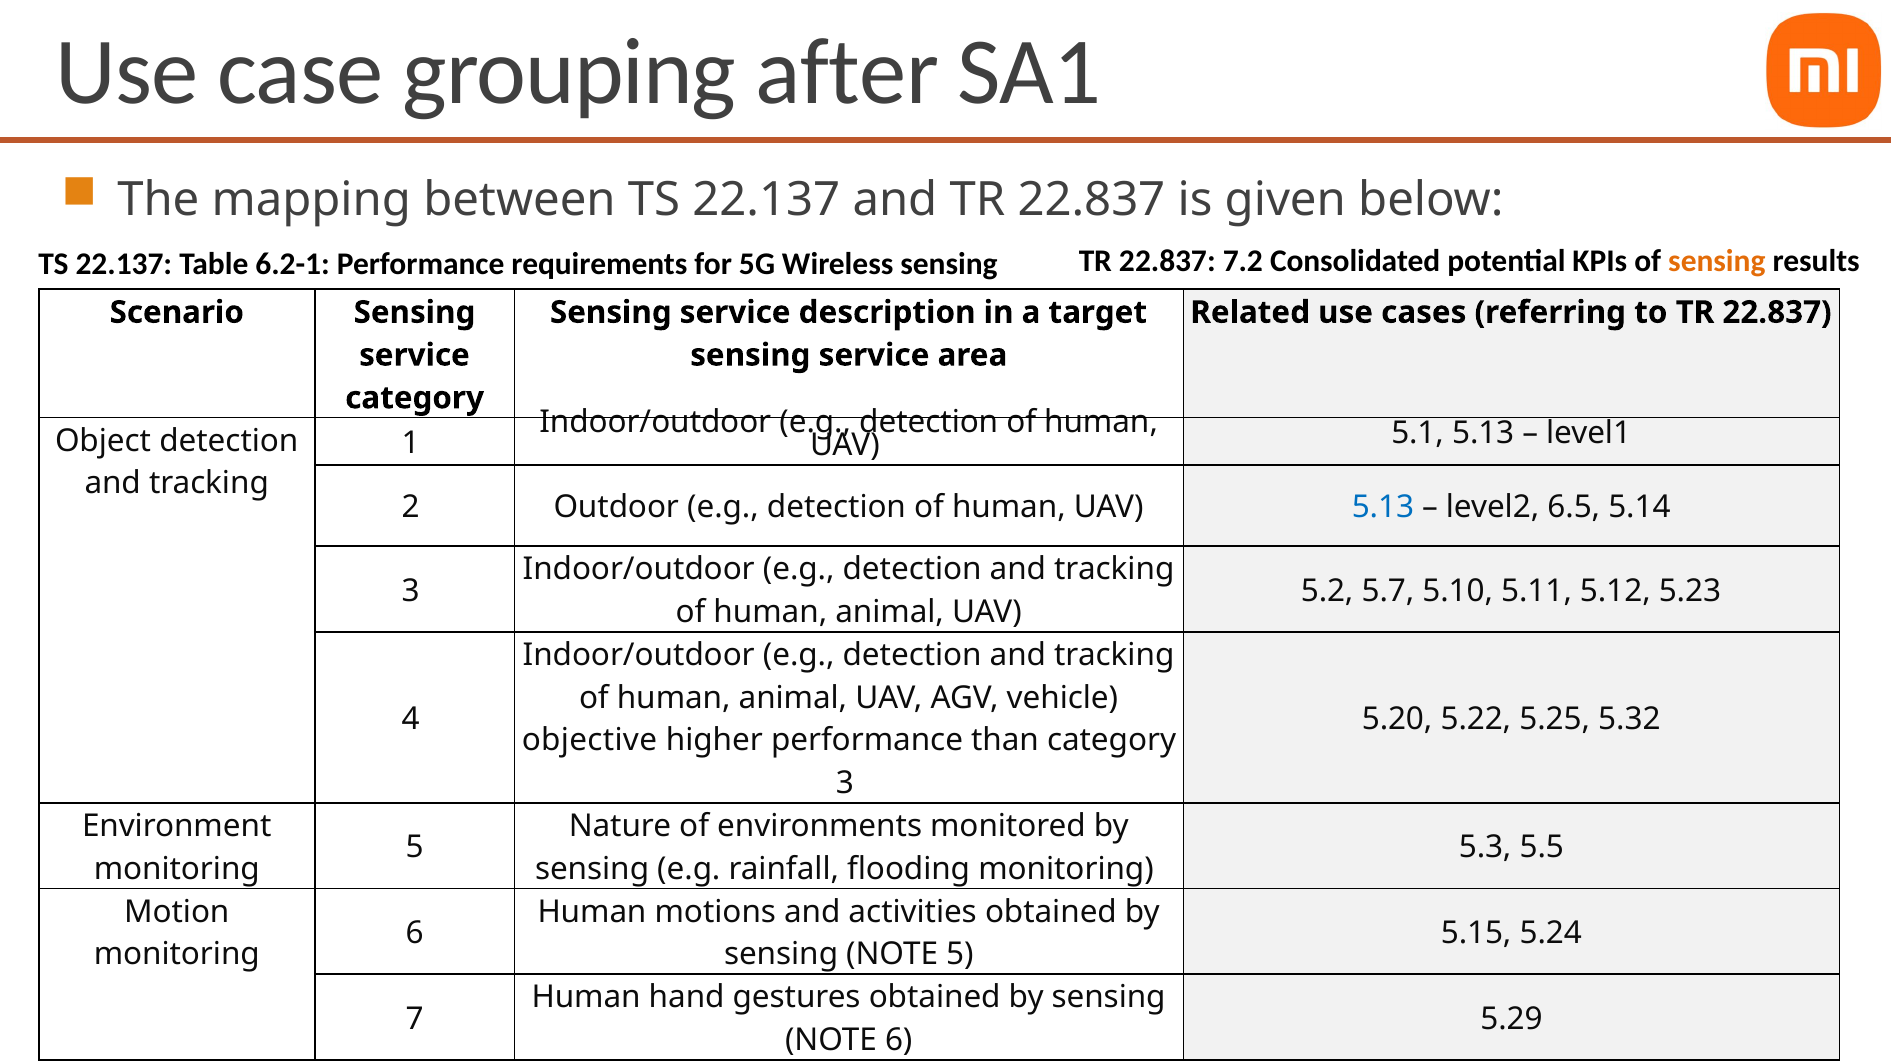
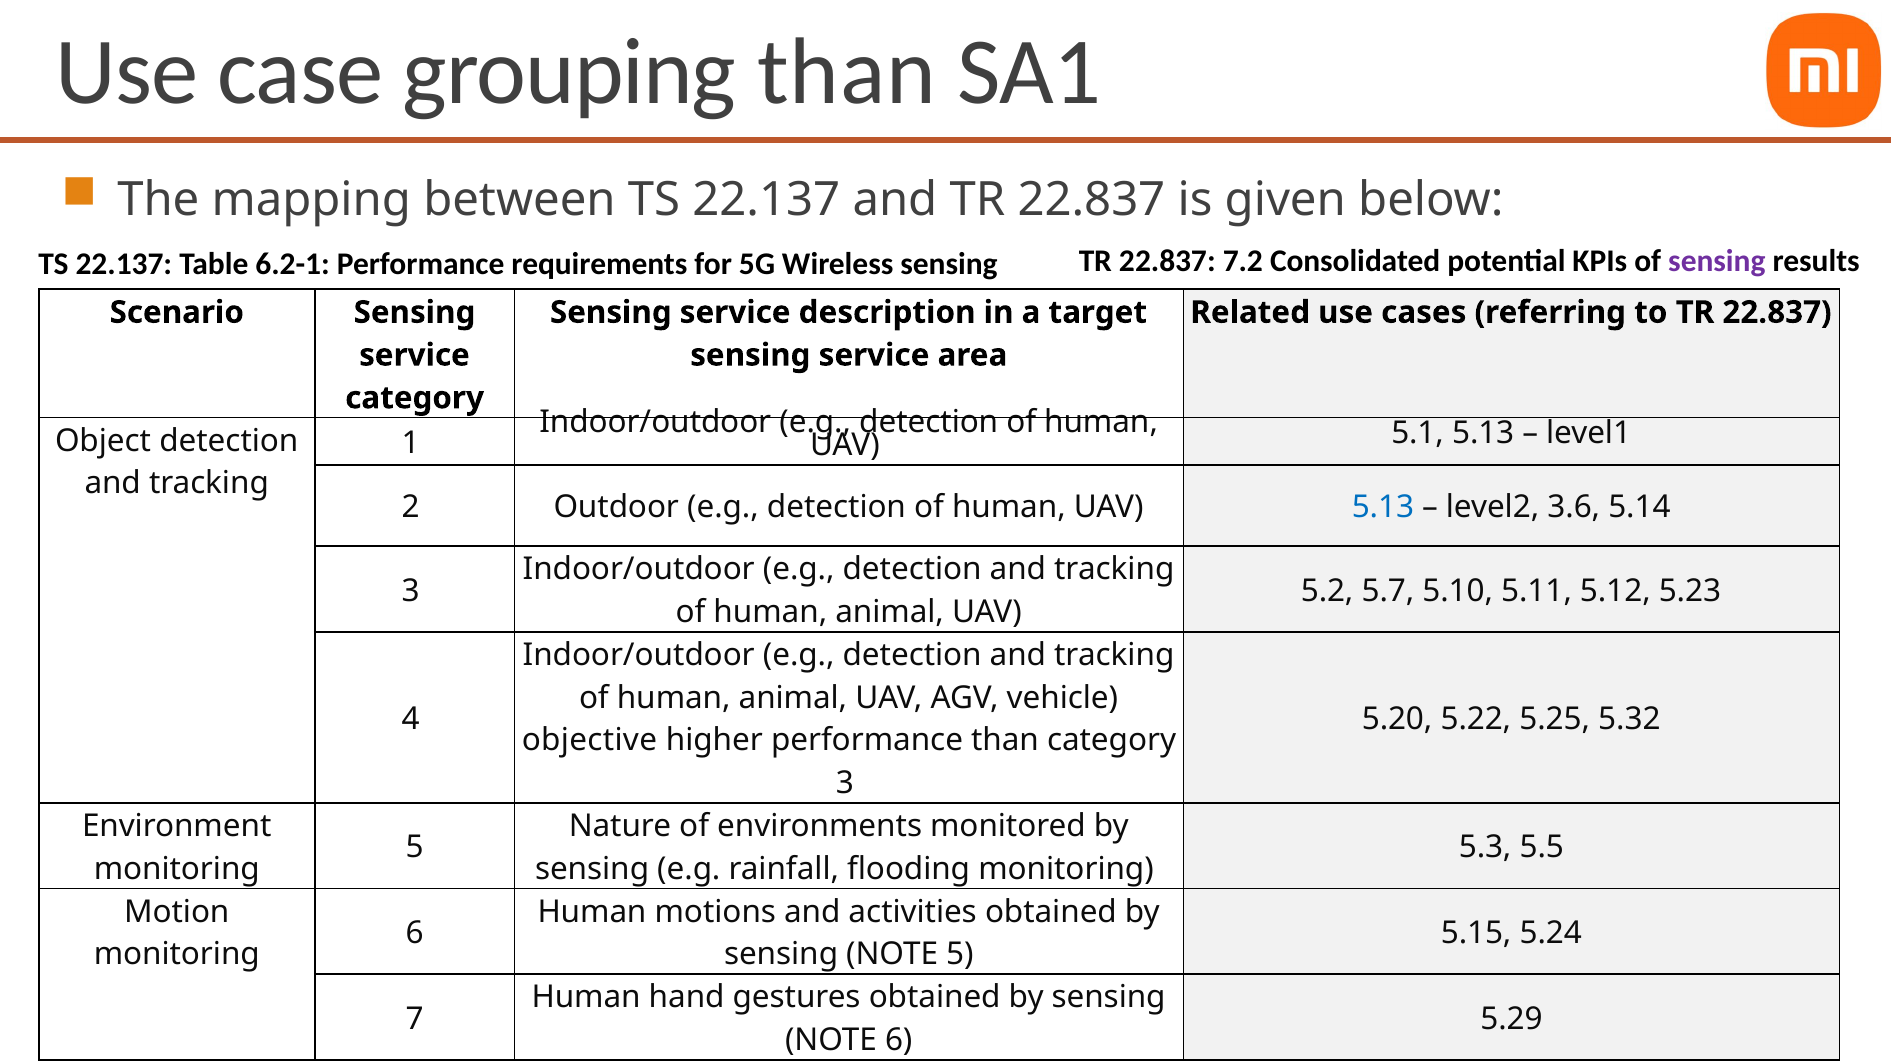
grouping after: after -> than
sensing at (1717, 261) colour: orange -> purple
6.5: 6.5 -> 3.6
